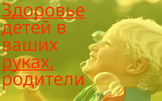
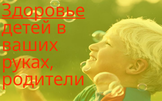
руках underline: present -> none
